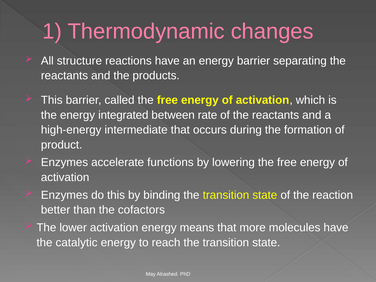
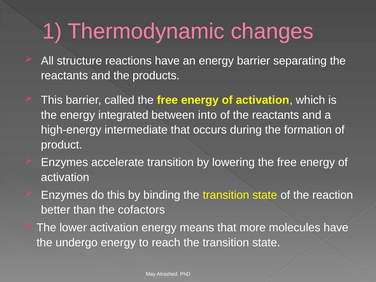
rate: rate -> into
accelerate functions: functions -> transition
catalytic: catalytic -> undergo
